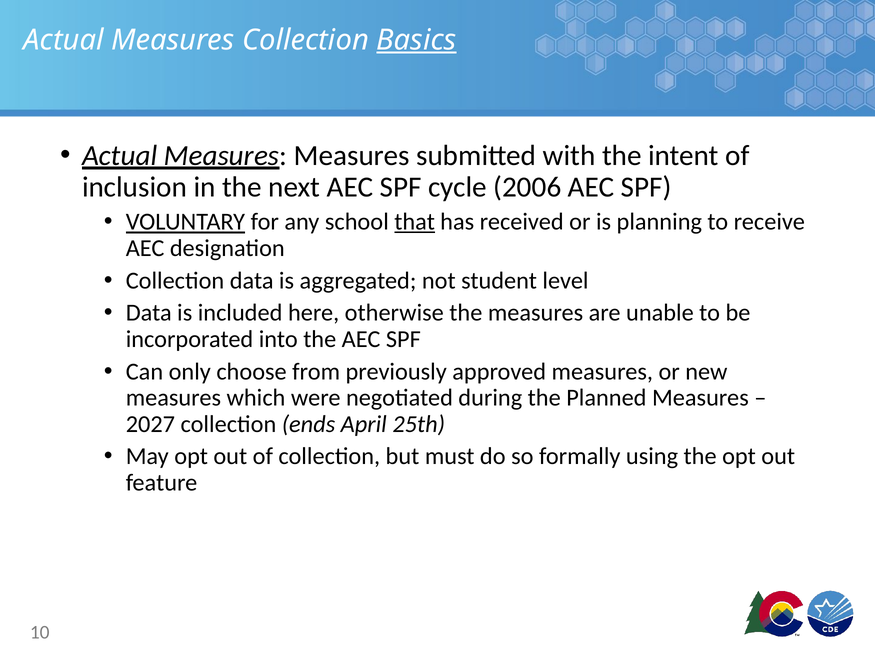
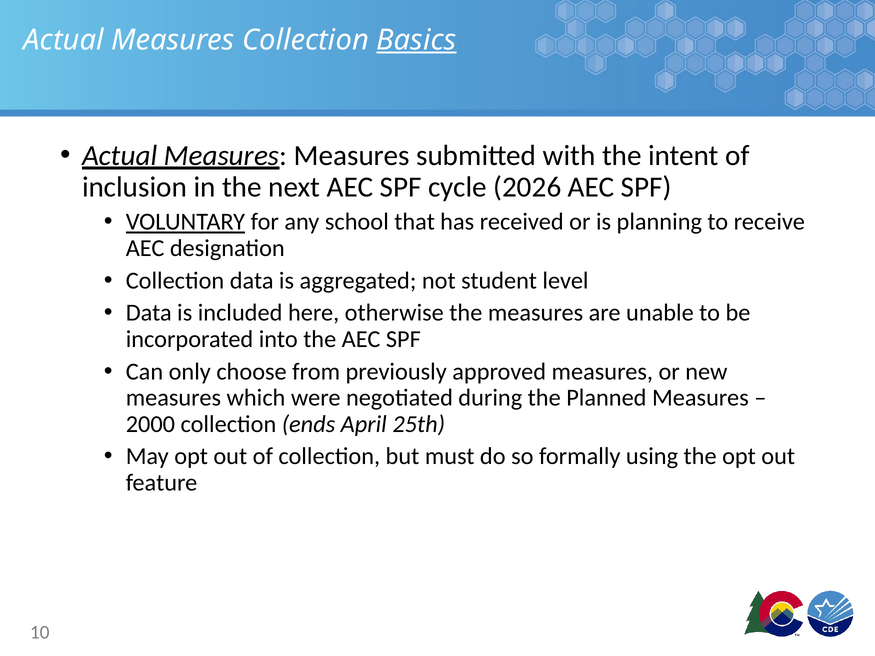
2006: 2006 -> 2026
that underline: present -> none
2027: 2027 -> 2000
